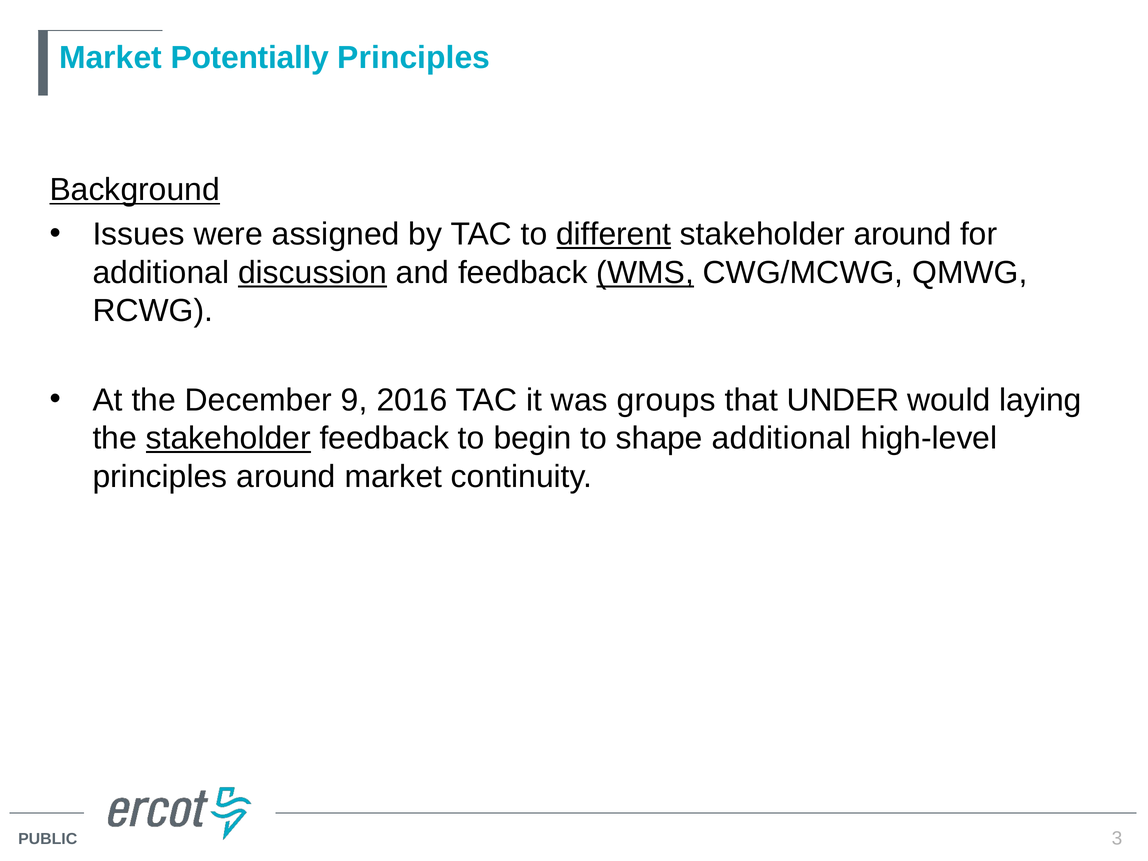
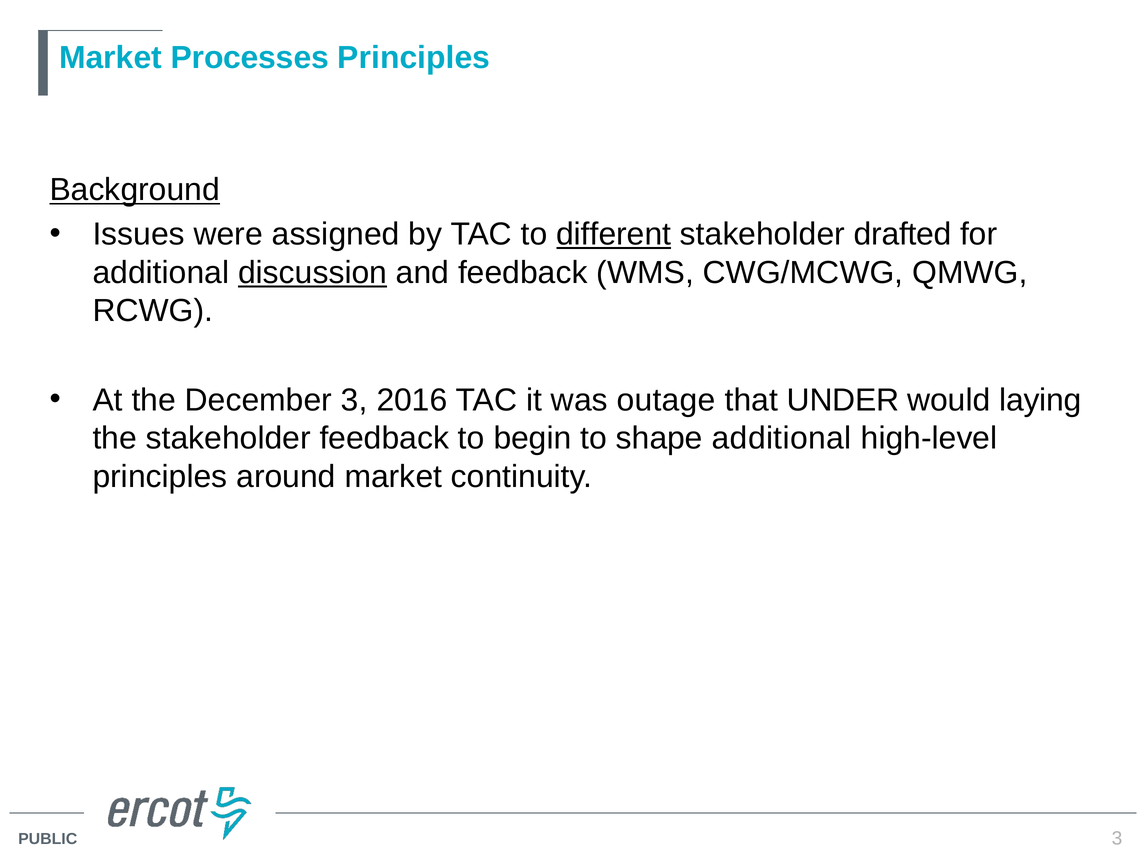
Potentially: Potentially -> Processes
stakeholder around: around -> drafted
WMS underline: present -> none
December 9: 9 -> 3
groups: groups -> outage
stakeholder at (228, 438) underline: present -> none
